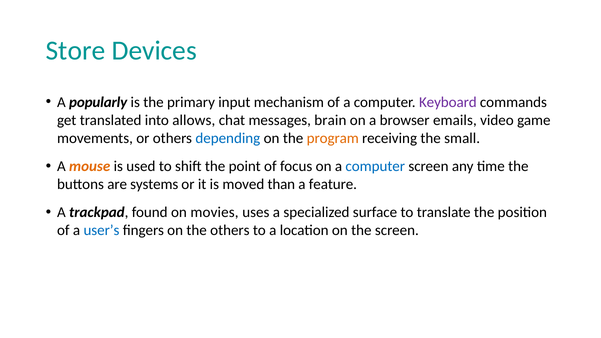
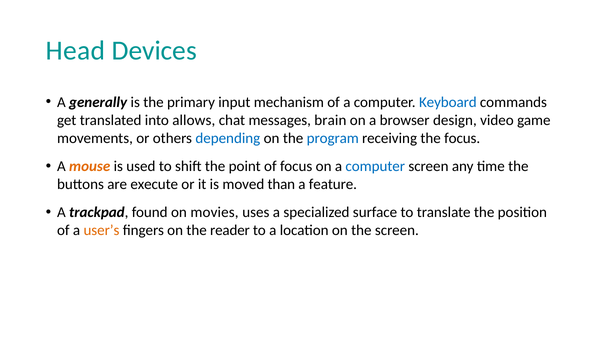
Store: Store -> Head
popularly: popularly -> generally
Keyboard colour: purple -> blue
emails: emails -> design
program colour: orange -> blue
the small: small -> focus
systems: systems -> execute
user’s colour: blue -> orange
the others: others -> reader
